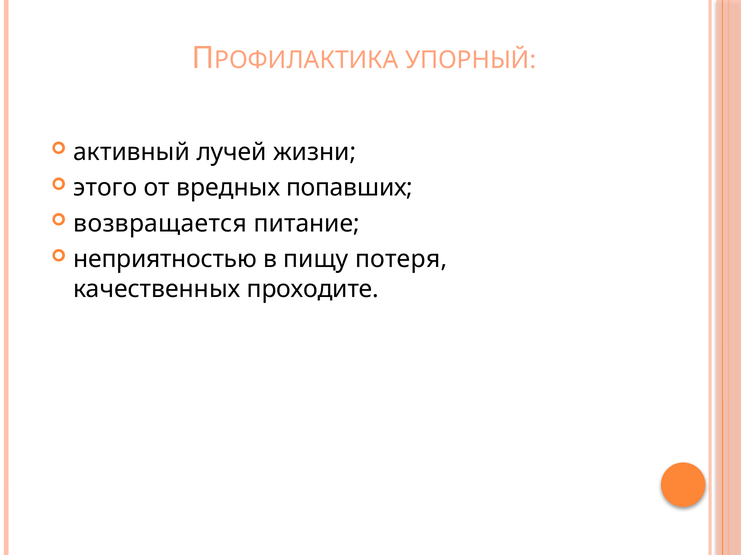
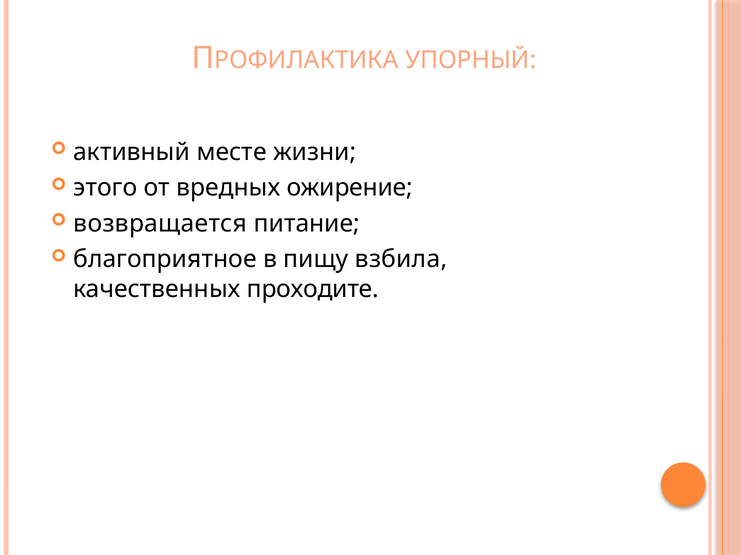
лучей: лучей -> месте
попавших: попавших -> ожирение
неприятностью: неприятностью -> благоприятное
потеря: потеря -> взбила
